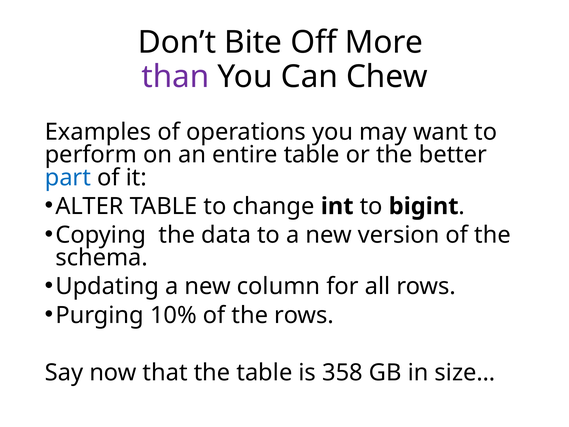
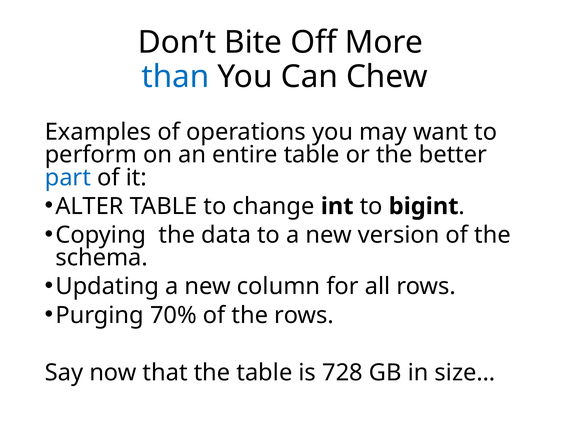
than colour: purple -> blue
10%: 10% -> 70%
358: 358 -> 728
